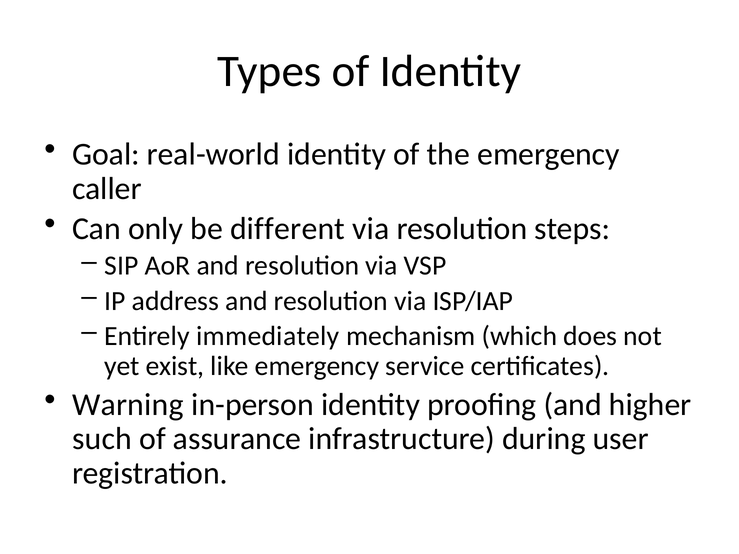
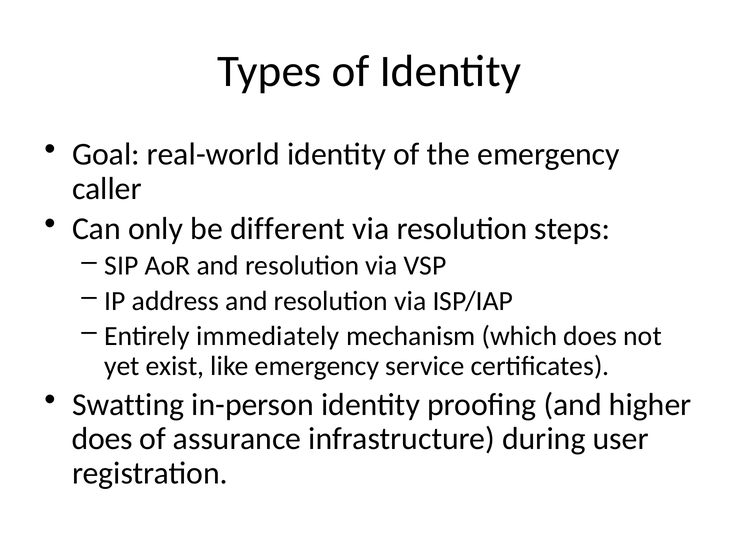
Warning: Warning -> Swatting
such at (102, 439): such -> does
